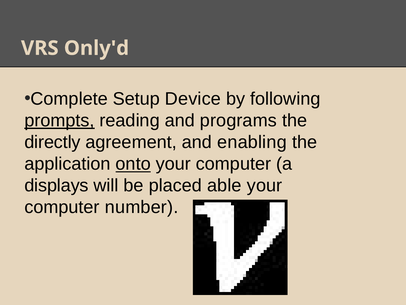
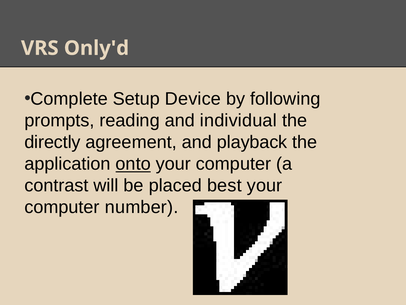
prompts underline: present -> none
programs: programs -> individual
enabling: enabling -> playback
displays: displays -> contrast
able: able -> best
